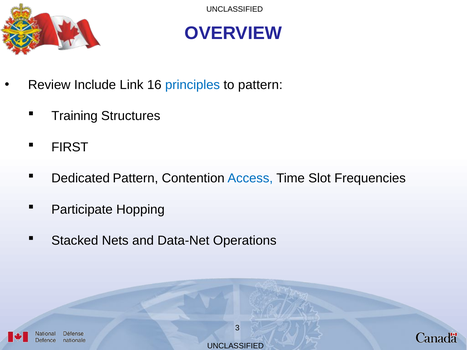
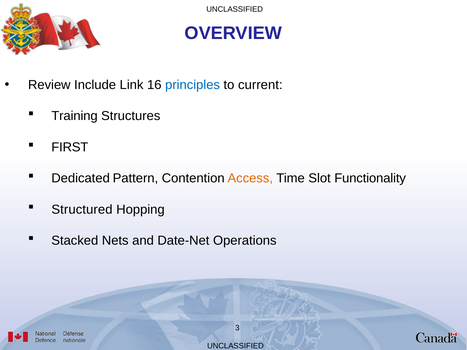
to pattern: pattern -> current
Access colour: blue -> orange
Frequencies: Frequencies -> Functionality
Participate: Participate -> Structured
Data-Net: Data-Net -> Date-Net
